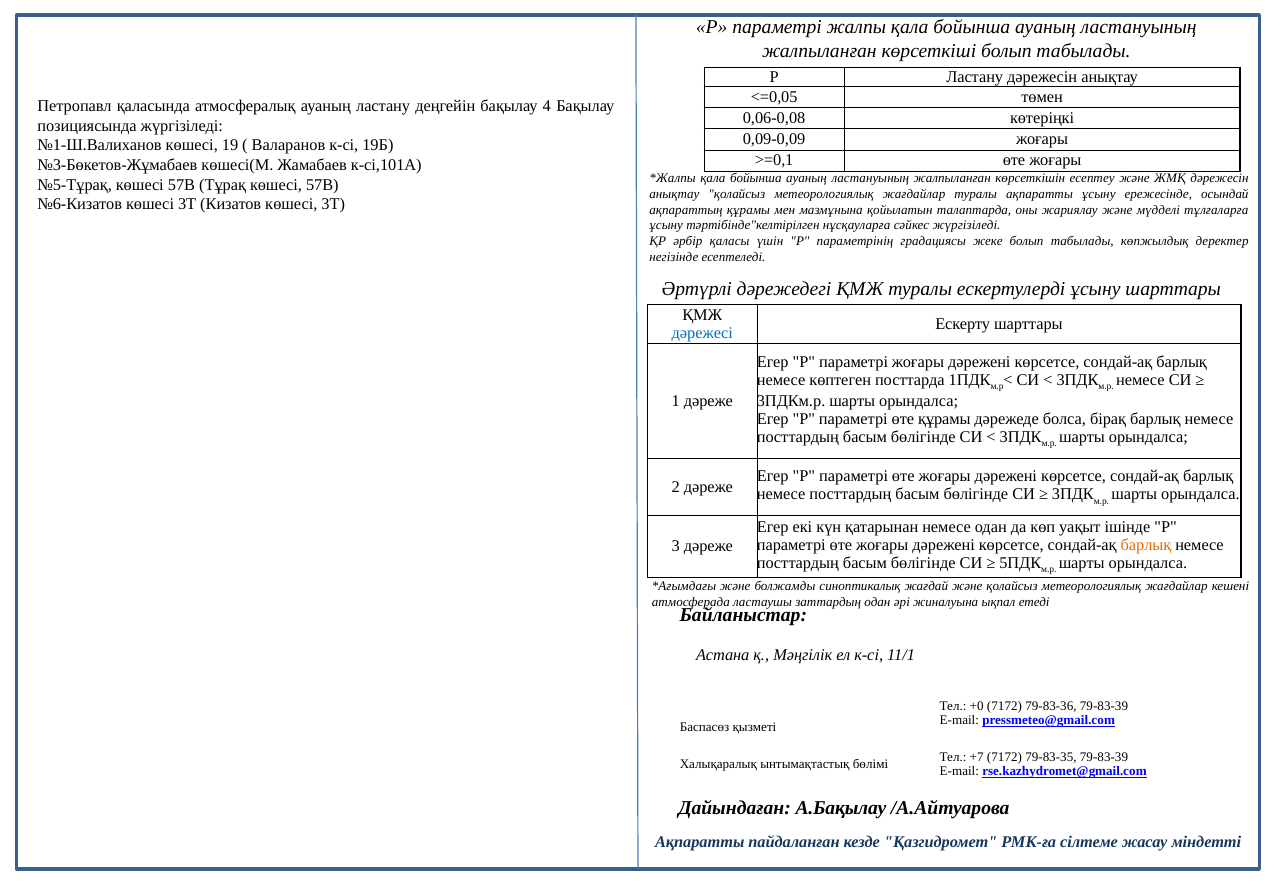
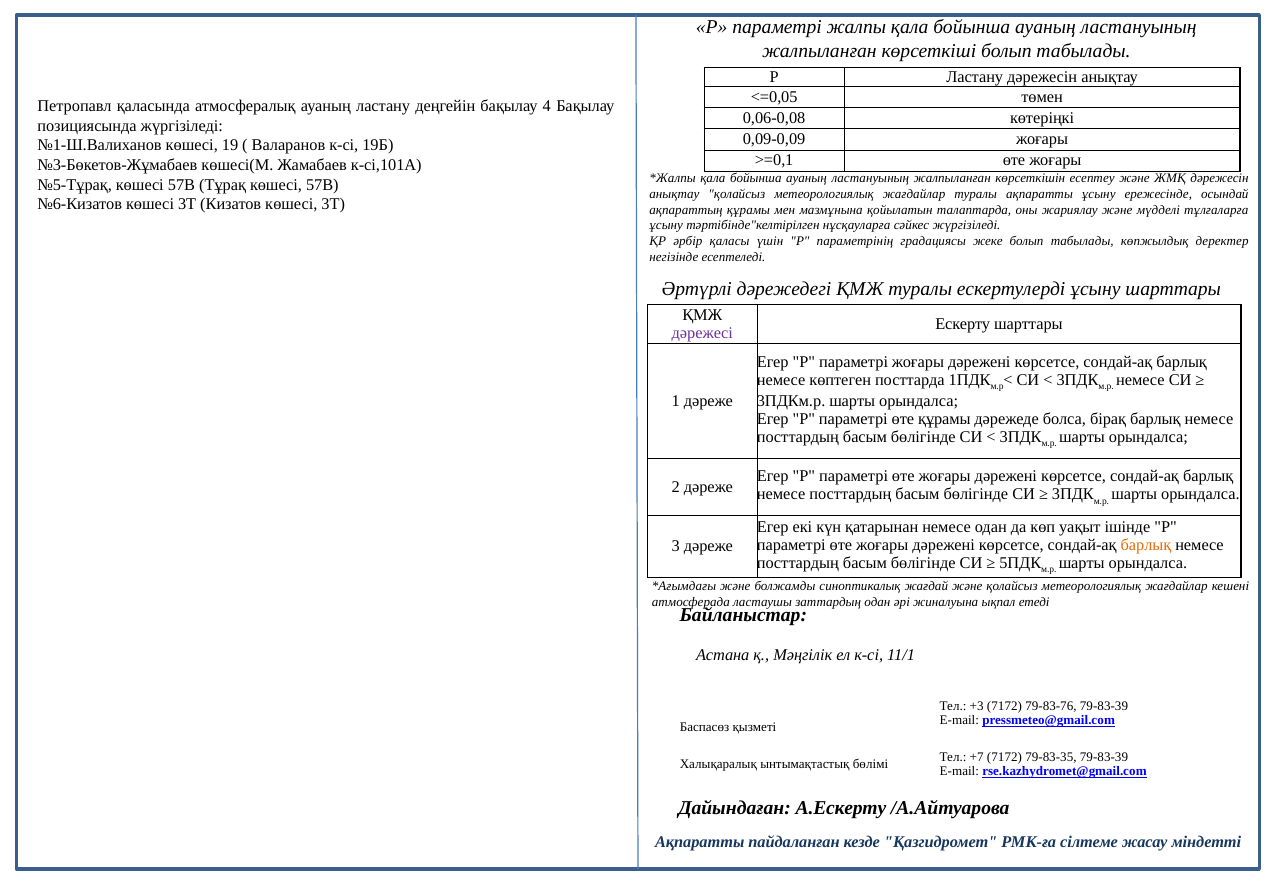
дәрежесі colour: blue -> purple
+0: +0 -> +3
79-83-36: 79-83-36 -> 79-83-76
А.Бақылау: А.Бақылау -> А.Ескерту
